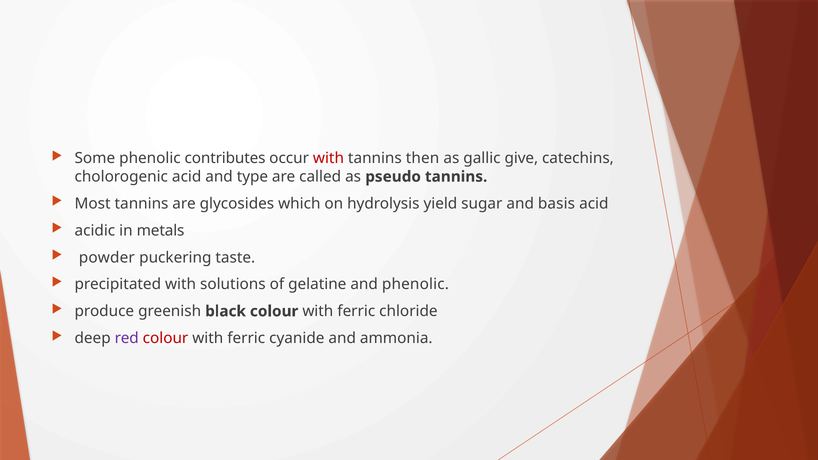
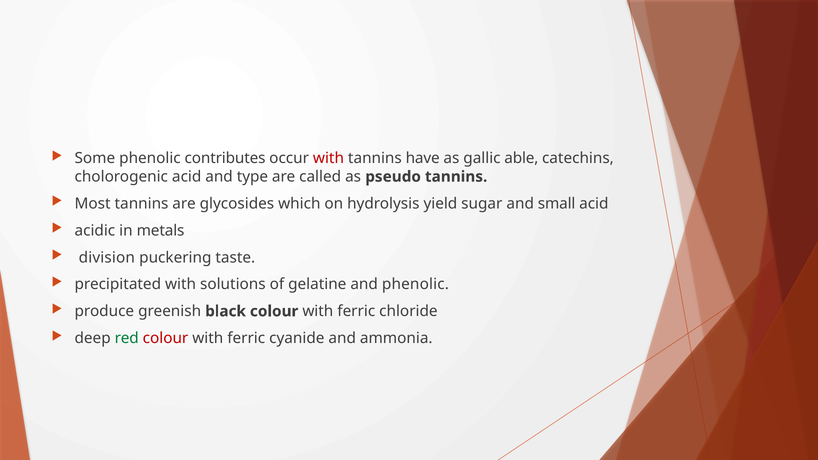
then: then -> have
give: give -> able
basis: basis -> small
powder: powder -> division
red colour: purple -> green
